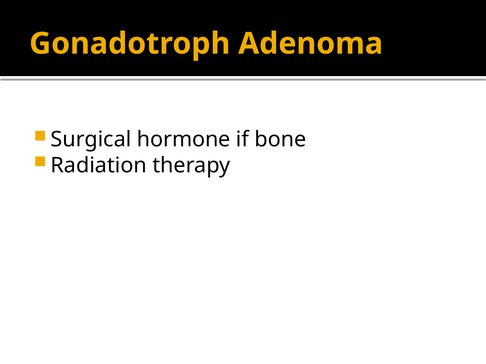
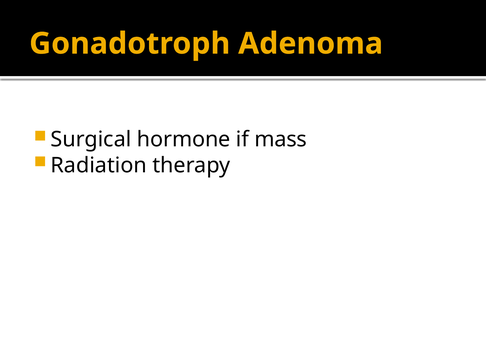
bone: bone -> mass
